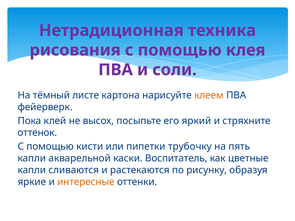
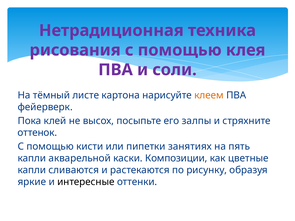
яркий: яркий -> залпы
трубочку: трубочку -> занятиях
Воспитатель: Воспитатель -> Композиции
интересные colour: orange -> black
